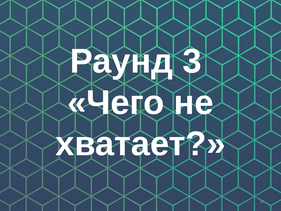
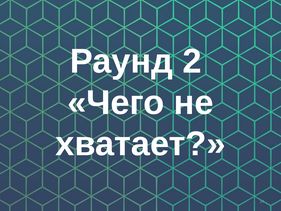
3: 3 -> 2
